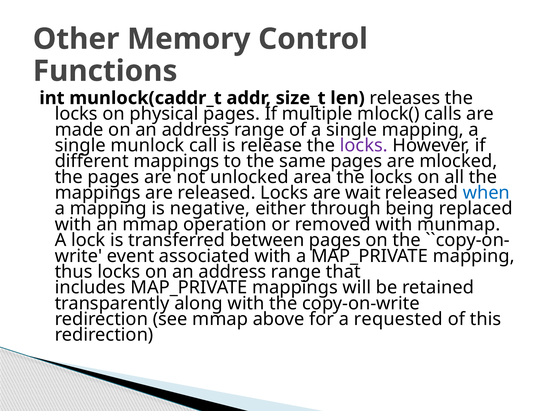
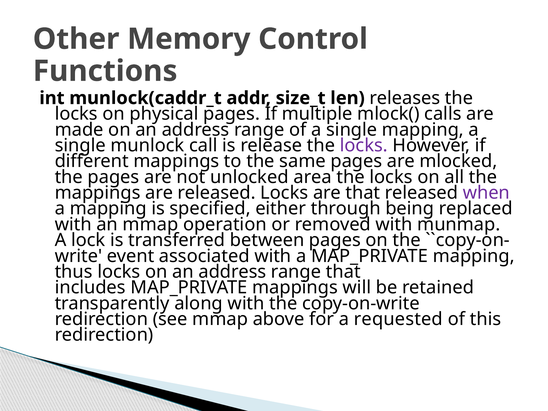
are wait: wait -> that
when colour: blue -> purple
negative: negative -> specified
